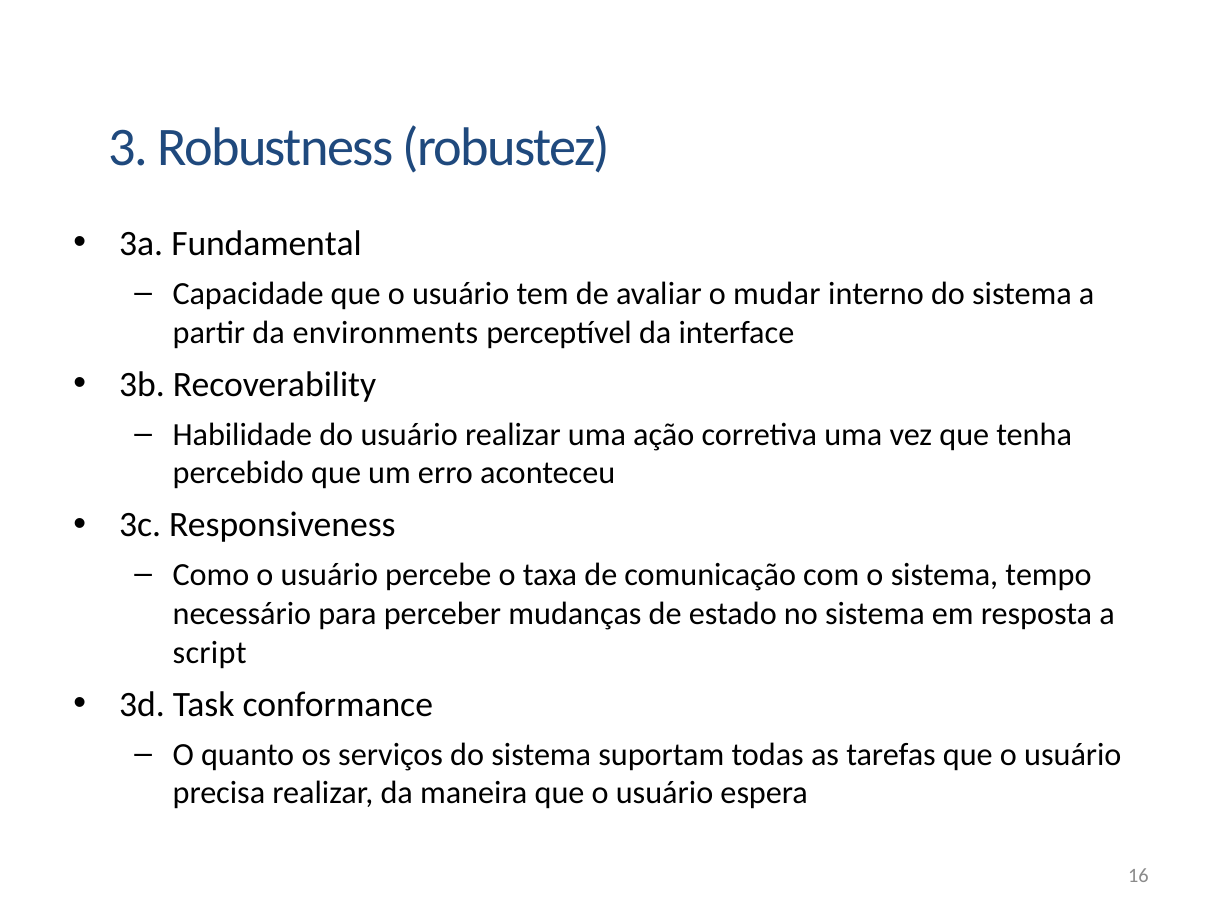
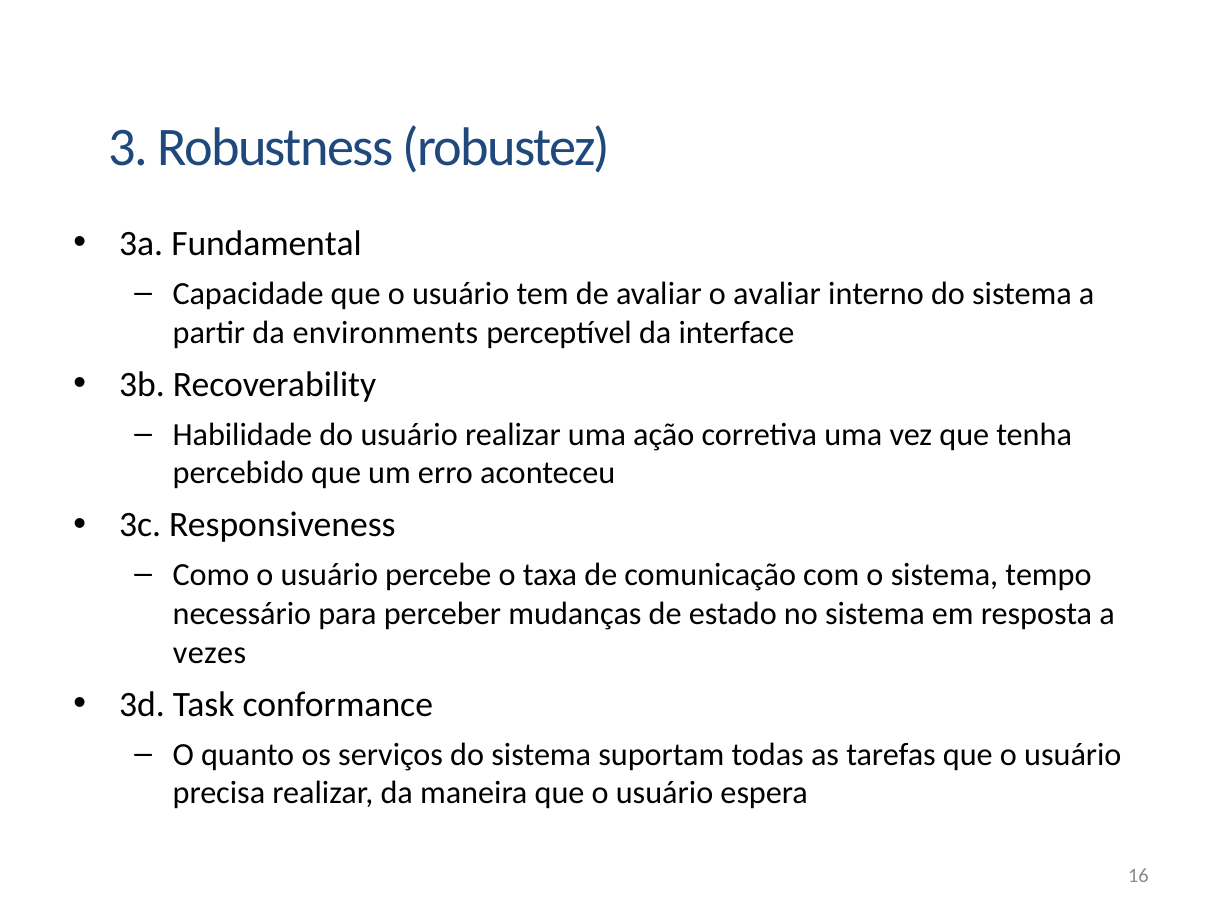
o mudar: mudar -> avaliar
script: script -> vezes
